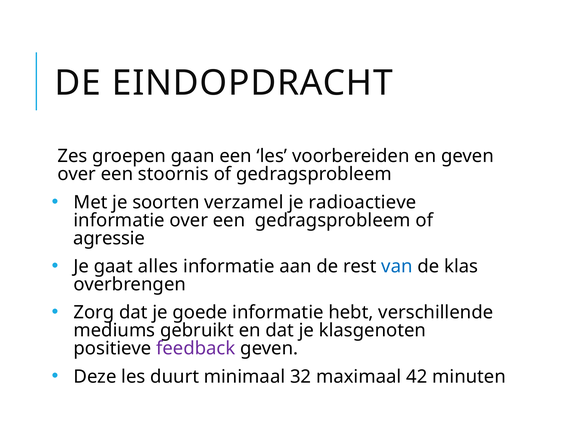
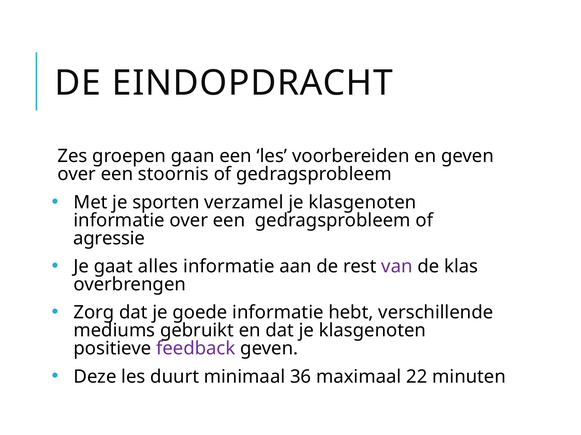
soorten: soorten -> sporten
verzamel je radioactieve: radioactieve -> klasgenoten
van colour: blue -> purple
32: 32 -> 36
42: 42 -> 22
